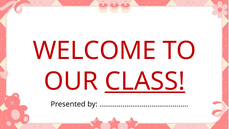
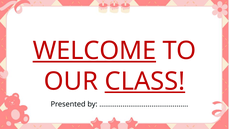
WELCOME underline: none -> present
